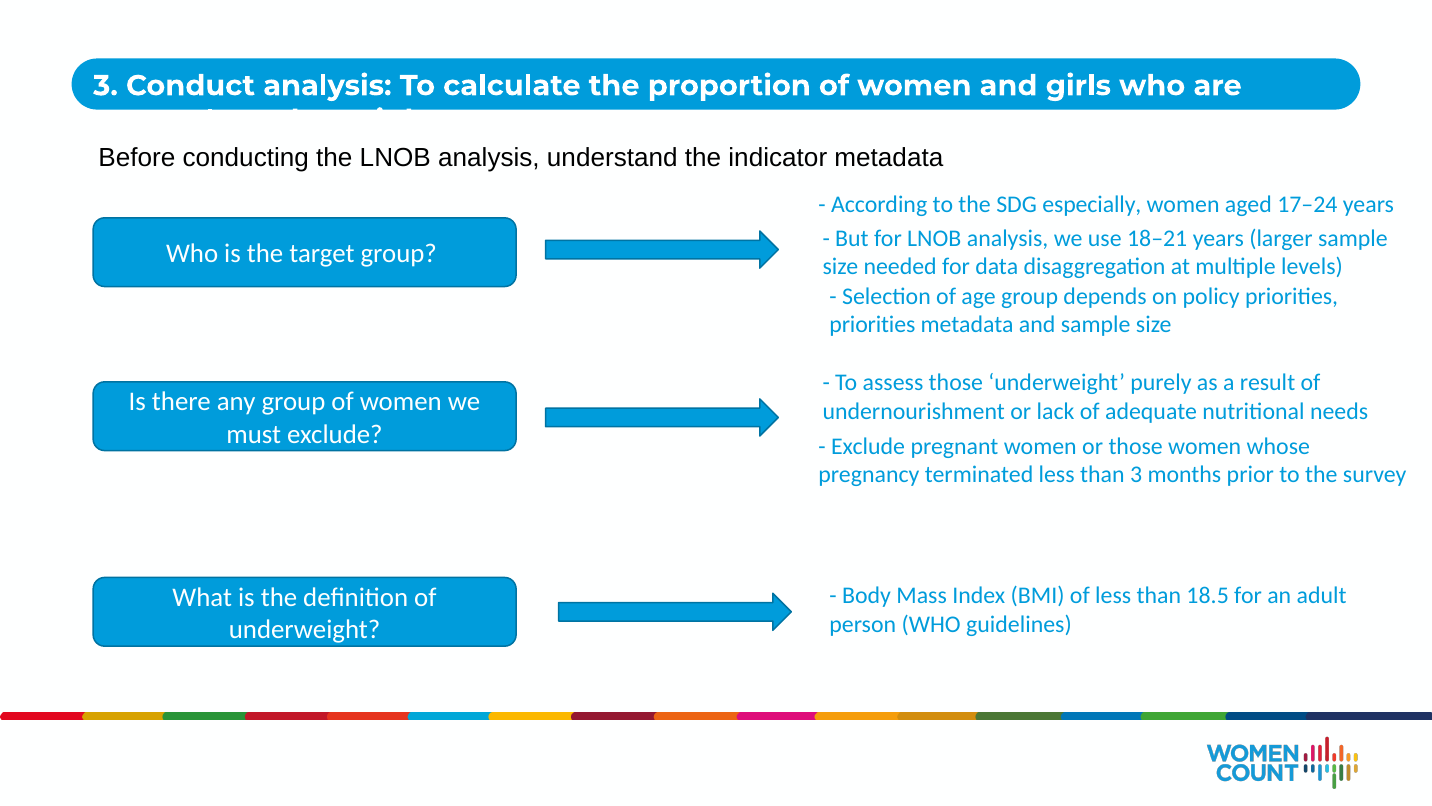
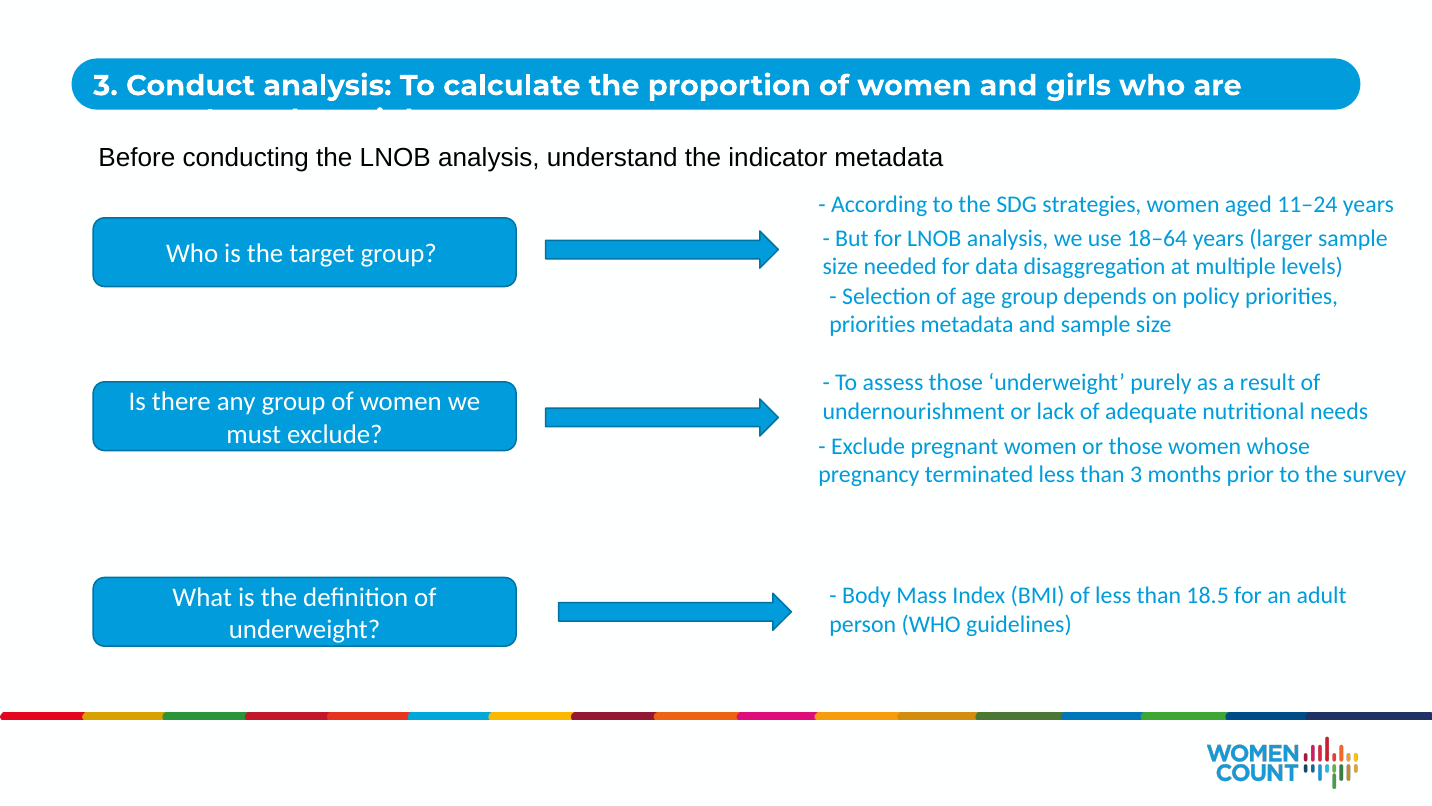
especially: especially -> strategies
17–24: 17–24 -> 11–24
18–21: 18–21 -> 18–64
